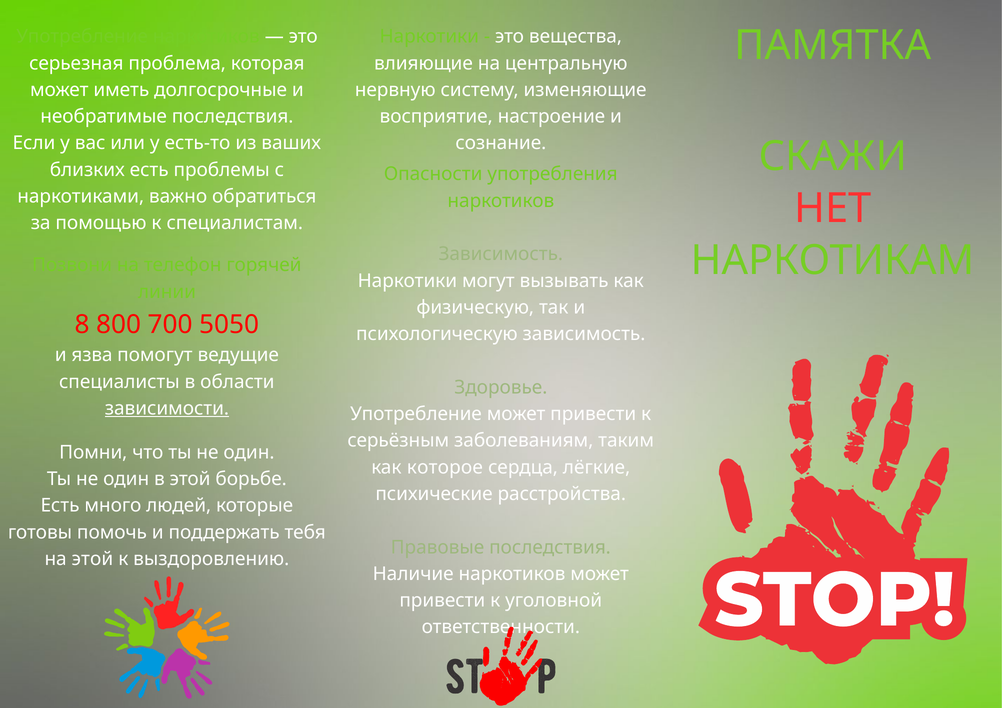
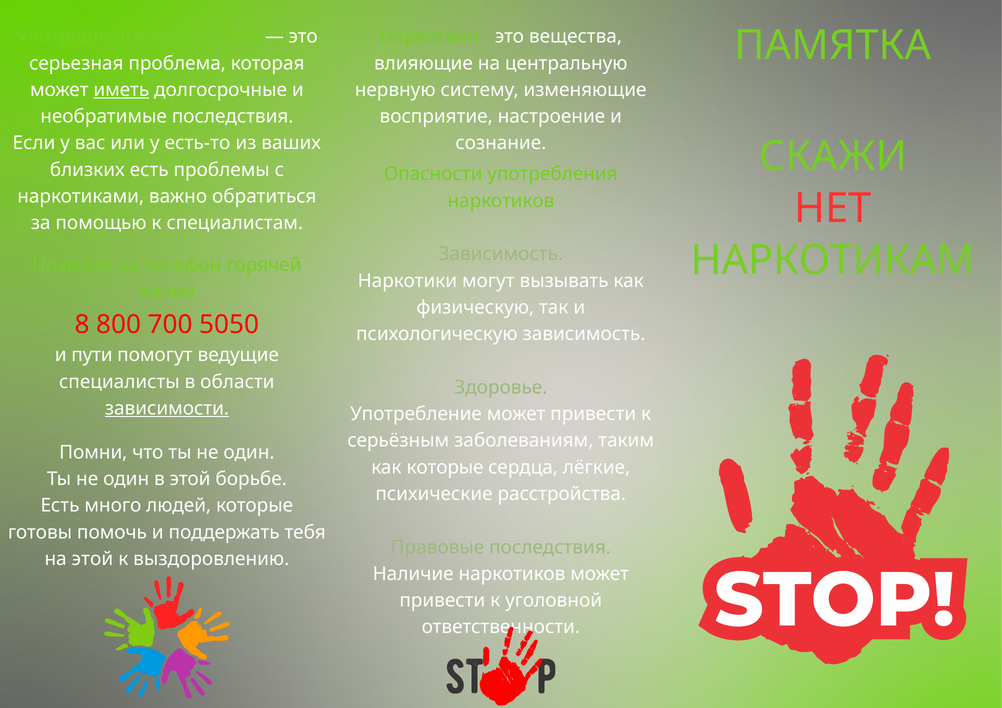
иметь underline: none -> present
язва: язва -> пути
как которое: которое -> которые
